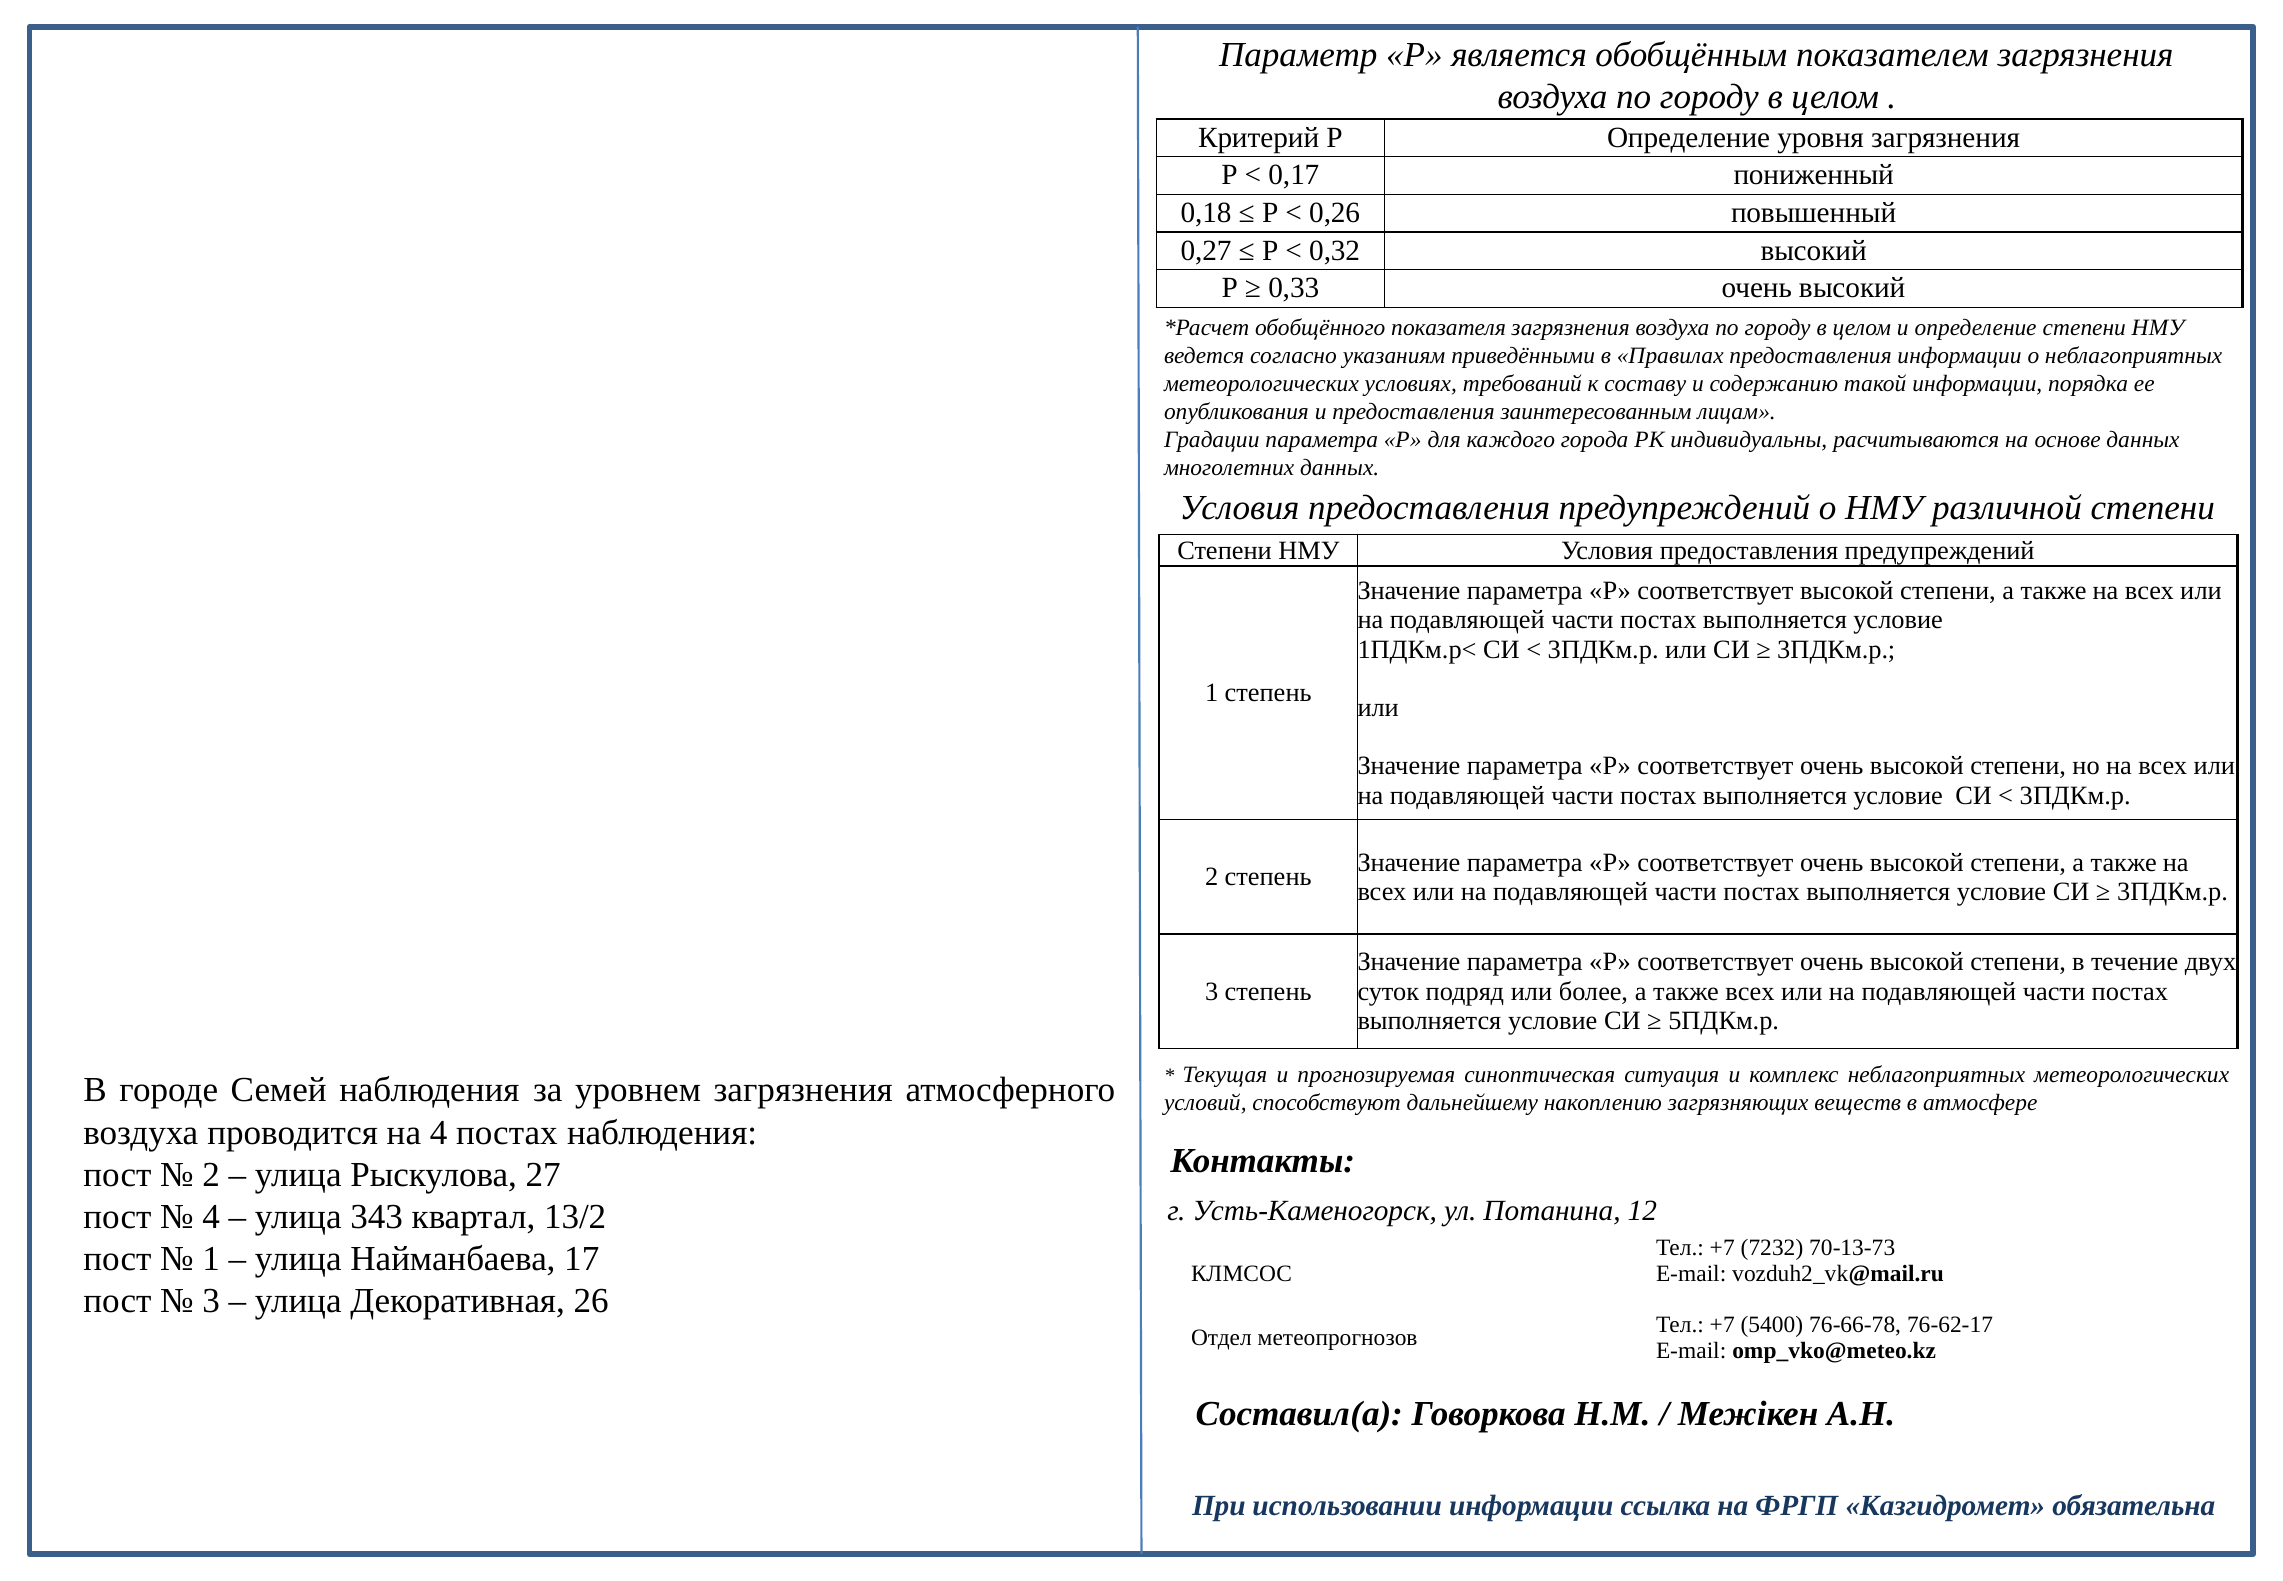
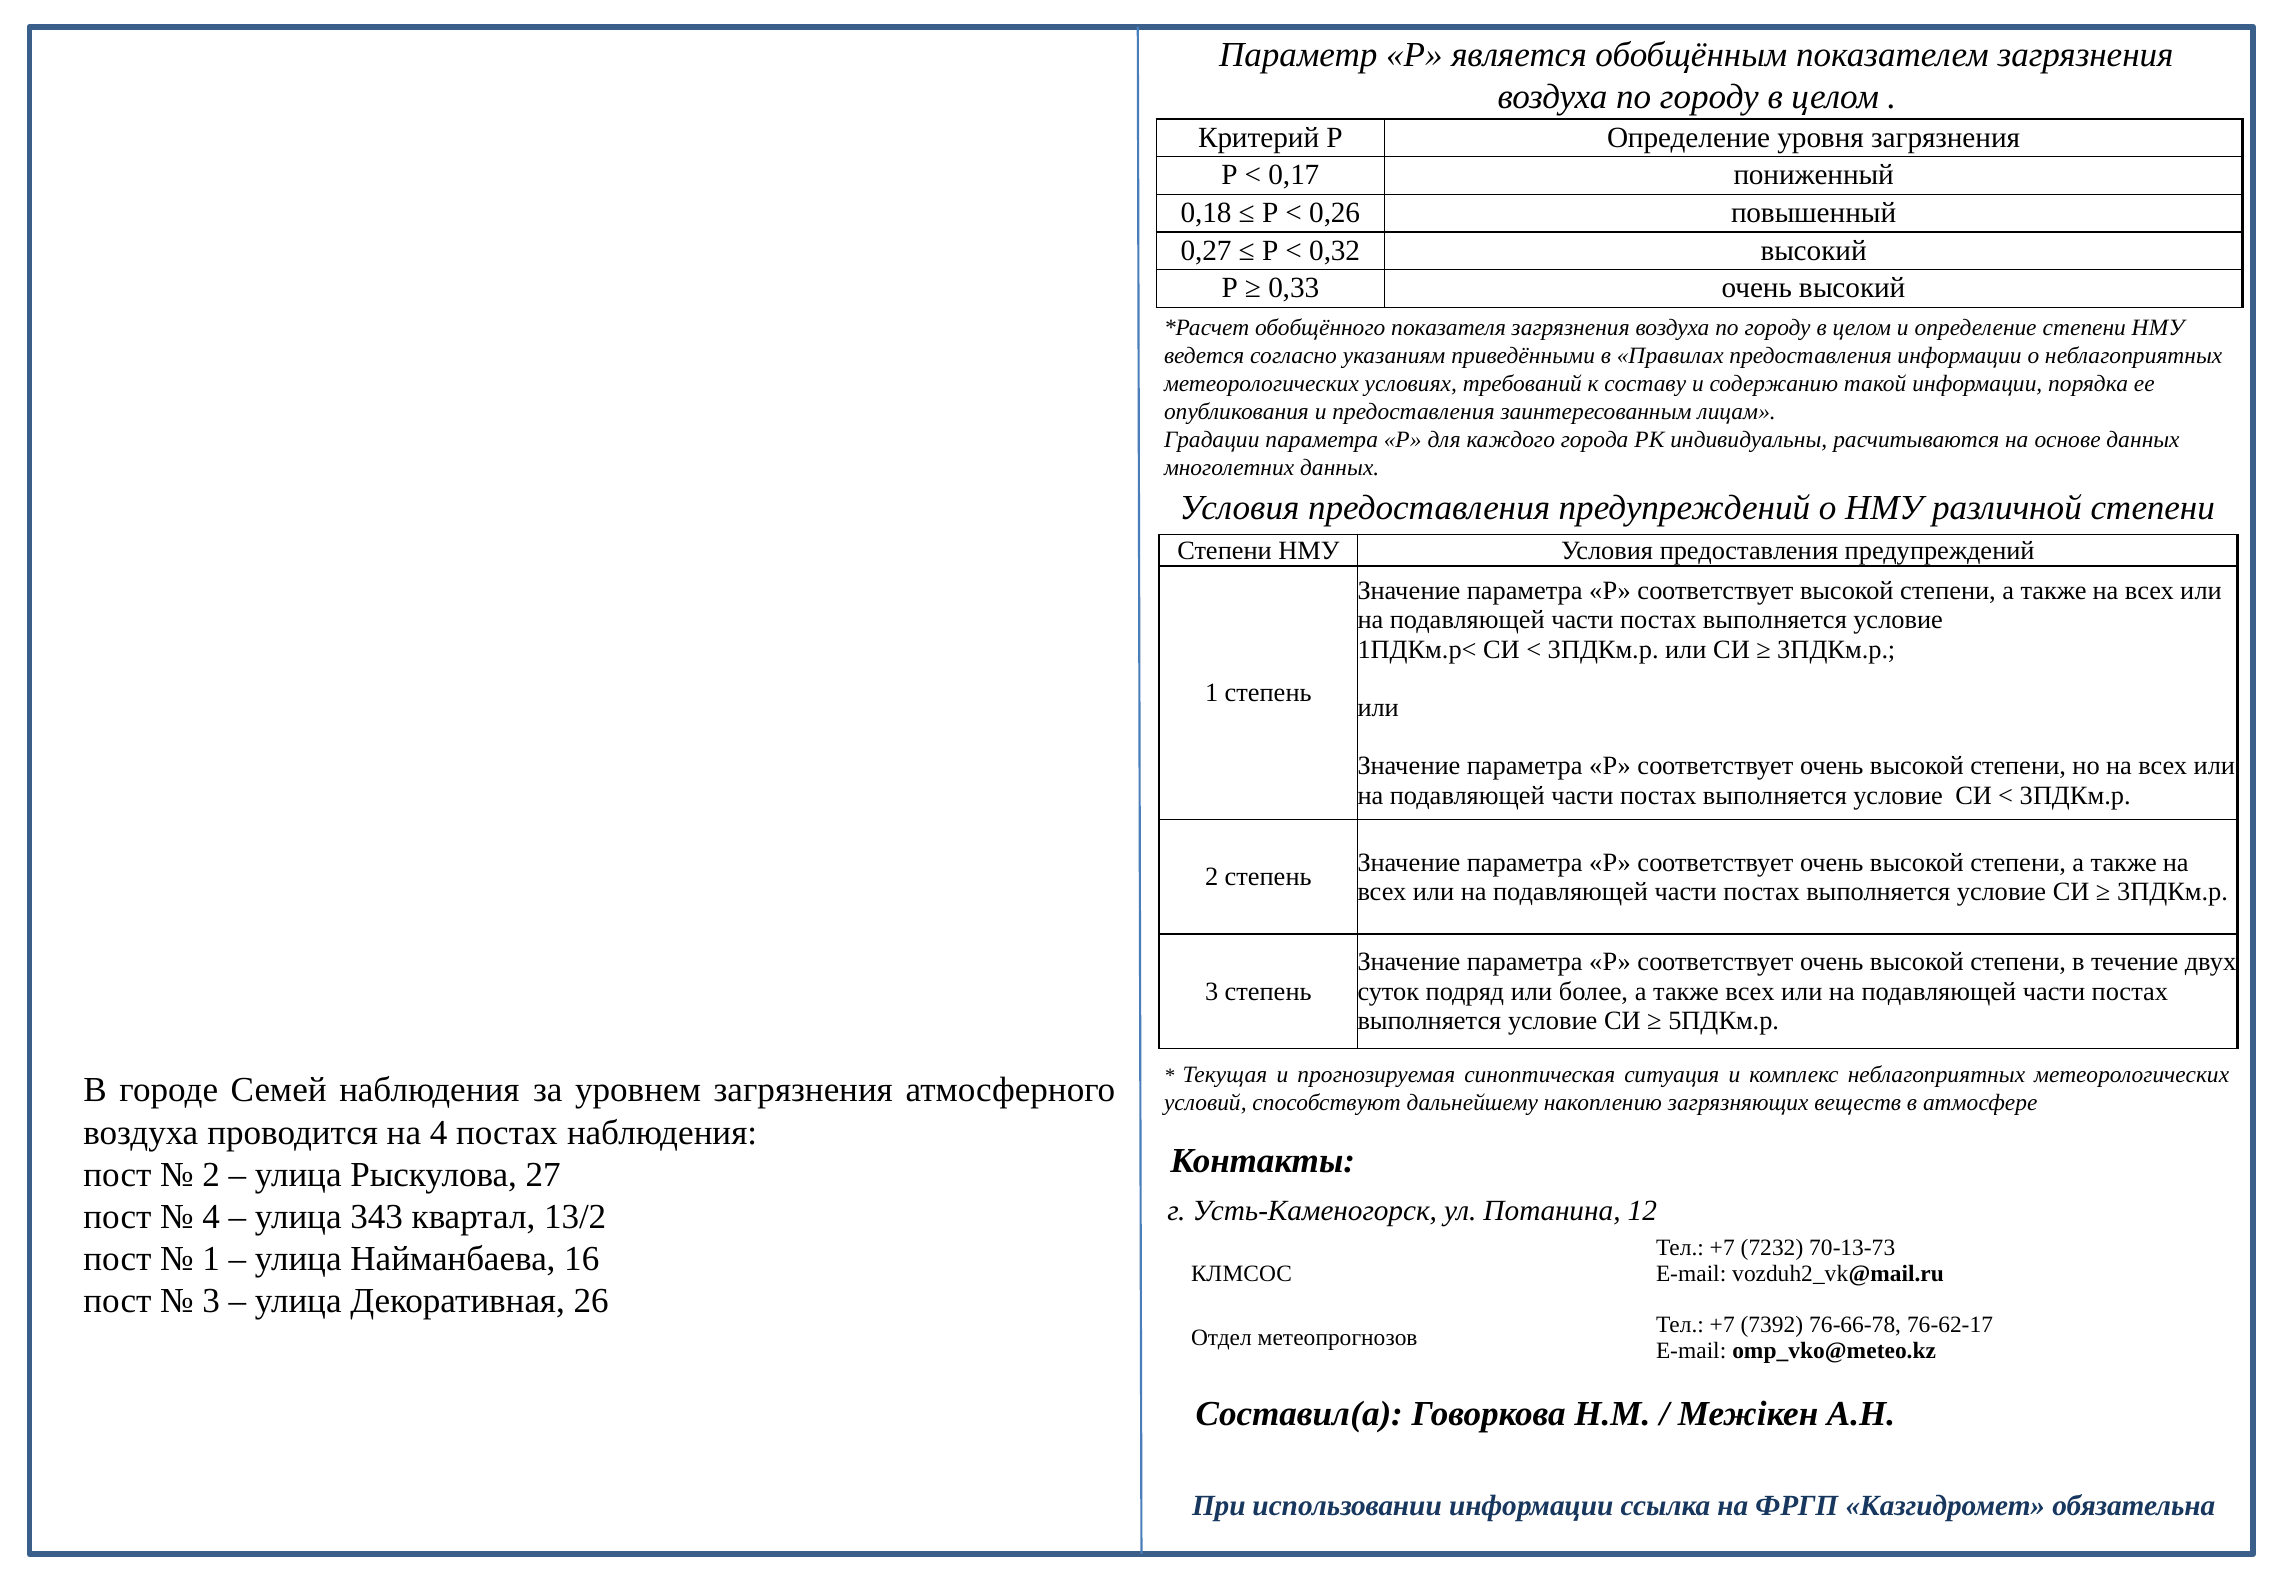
17: 17 -> 16
5400: 5400 -> 7392
